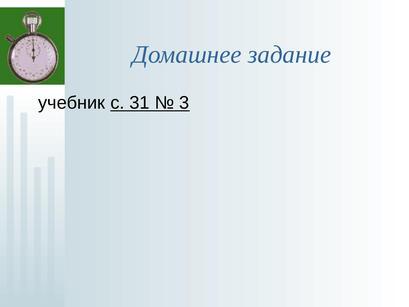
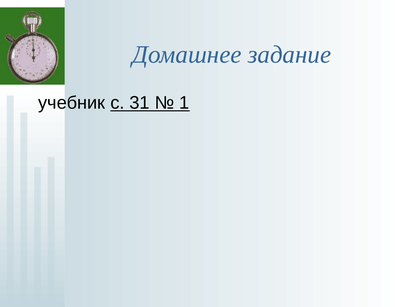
3: 3 -> 1
